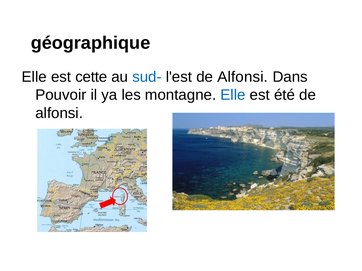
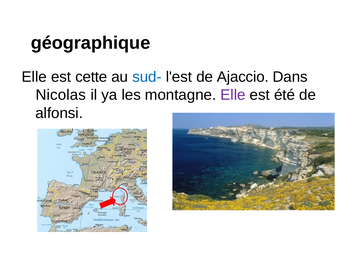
l'est de Alfonsi: Alfonsi -> Ajaccio
Pouvoir: Pouvoir -> Nicolas
Elle at (233, 95) colour: blue -> purple
